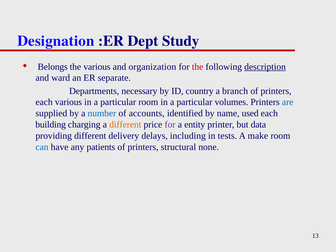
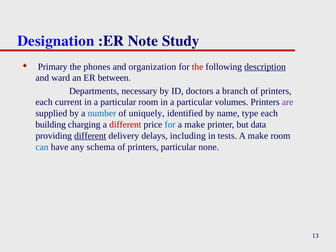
Dept: Dept -> Note
Belongs: Belongs -> Primary
the various: various -> phones
separate: separate -> between
country: country -> doctors
each various: various -> current
are colour: blue -> purple
accounts: accounts -> uniquely
used: used -> type
different at (125, 125) colour: orange -> red
for at (170, 125) colour: purple -> blue
entity at (195, 125): entity -> make
different at (90, 136) underline: none -> present
patients: patients -> schema
printers structural: structural -> particular
